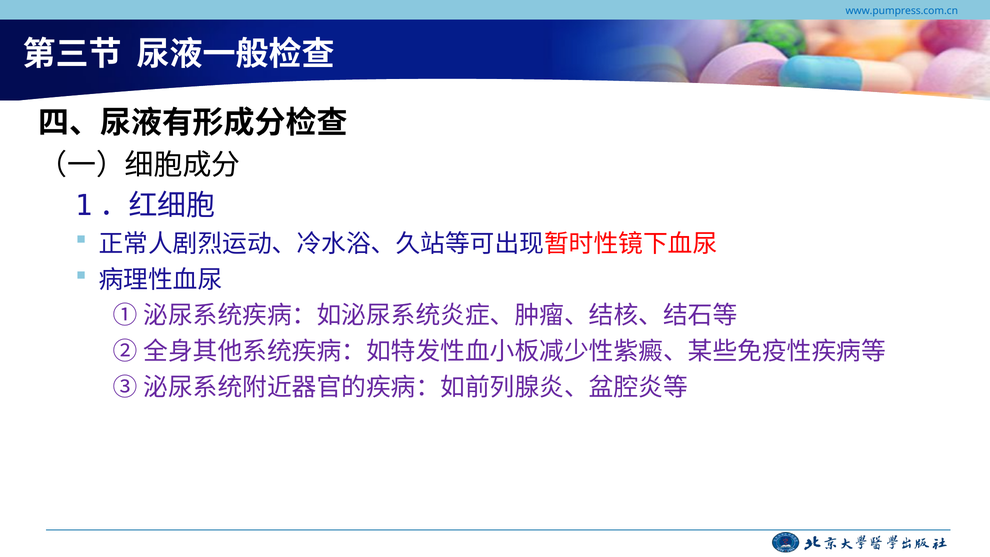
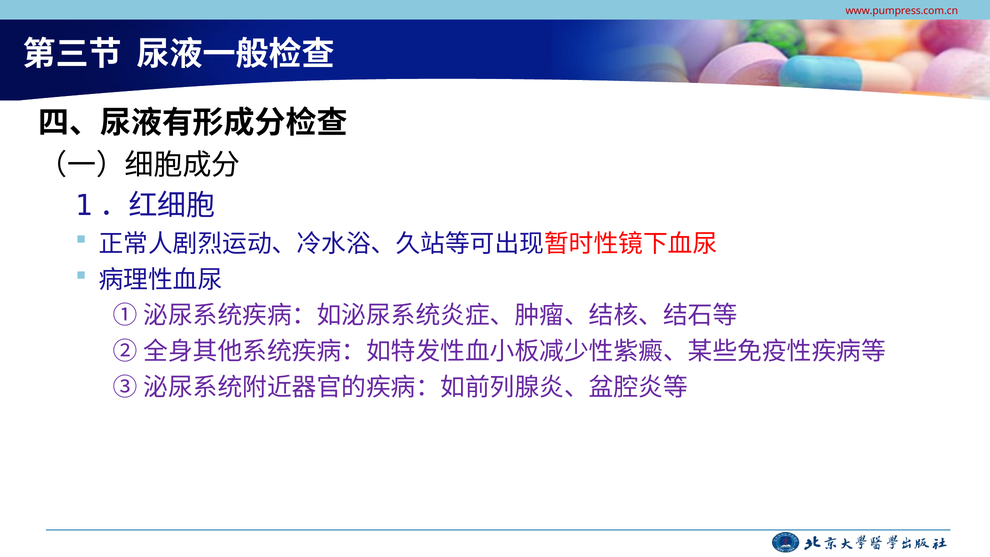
www.pumpress.com.cn colour: blue -> red
